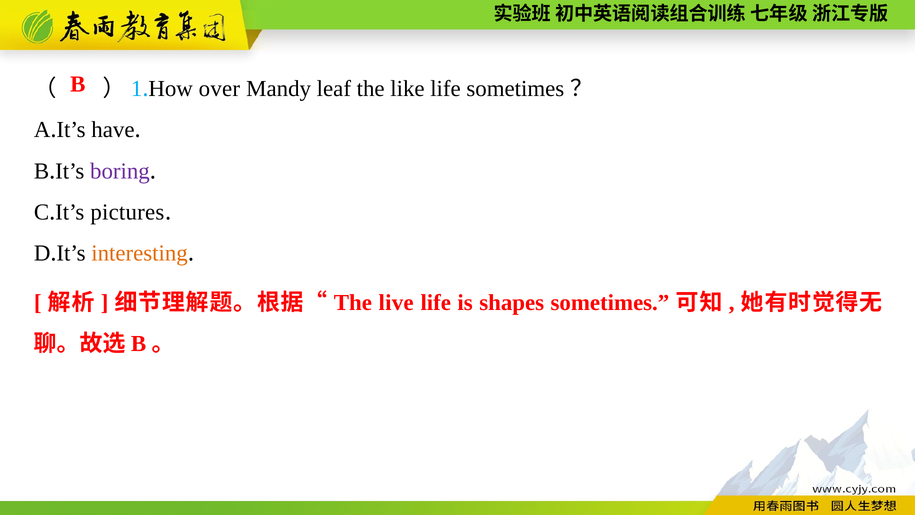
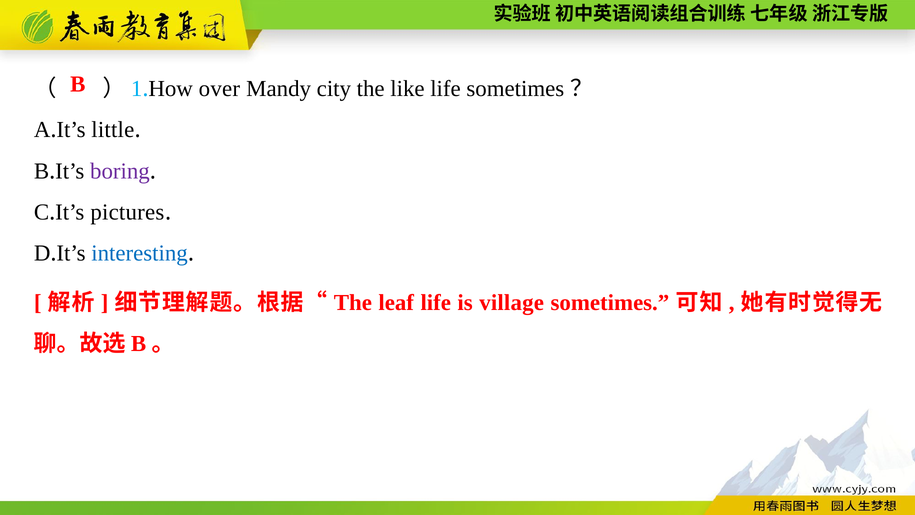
leaf: leaf -> city
have: have -> little
interesting colour: orange -> blue
live: live -> leaf
shapes: shapes -> village
